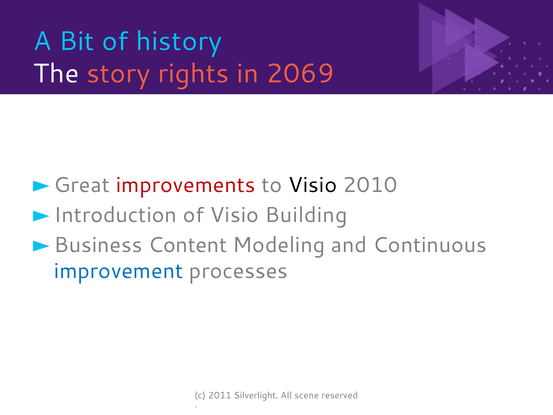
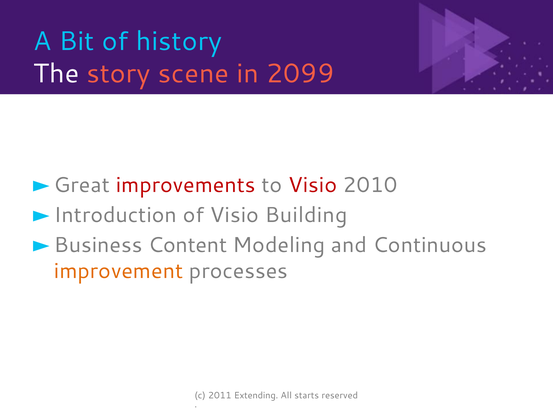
rights: rights -> scene
2069: 2069 -> 2099
Visio at (313, 185) colour: black -> red
improvement colour: blue -> orange
Silverlight: Silverlight -> Extending
scene: scene -> starts
